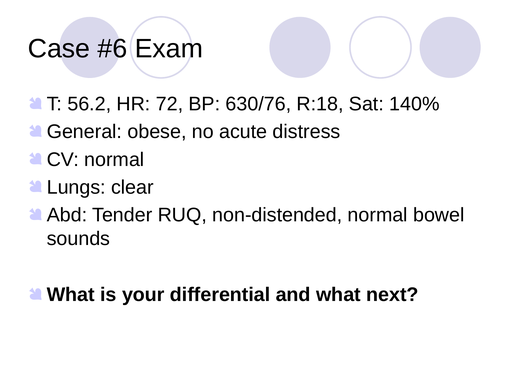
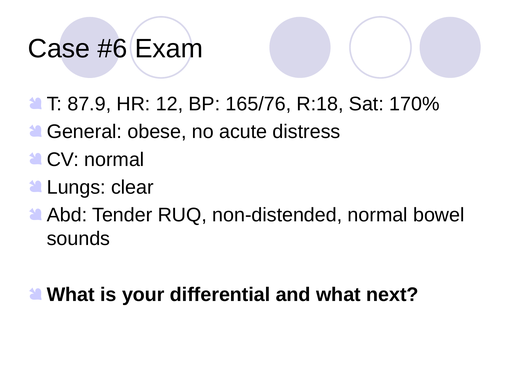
56.2: 56.2 -> 87.9
72: 72 -> 12
630/76: 630/76 -> 165/76
140%: 140% -> 170%
